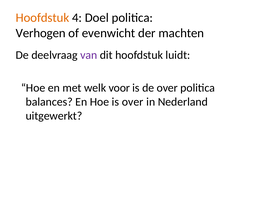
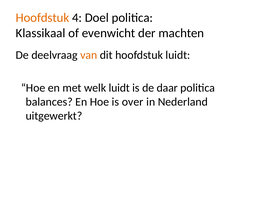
Verhogen: Verhogen -> Klassikaal
van colour: purple -> orange
welk voor: voor -> luidt
de over: over -> daar
